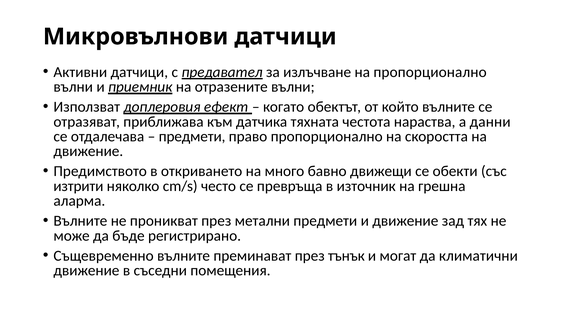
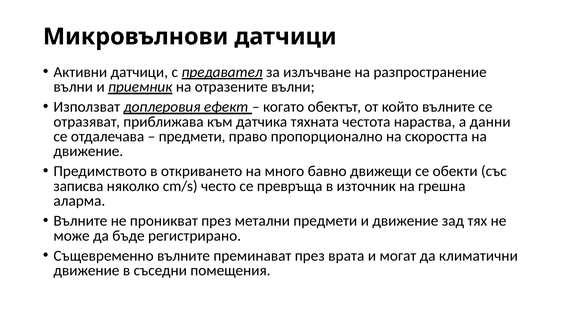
на пропорционално: пропорционално -> разпространение
изтрити: изтрити -> записва
тънък: тънък -> врата
